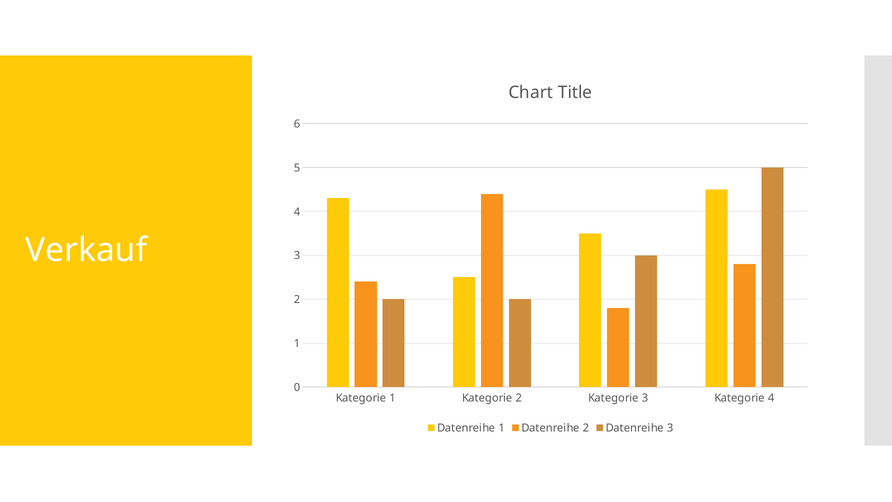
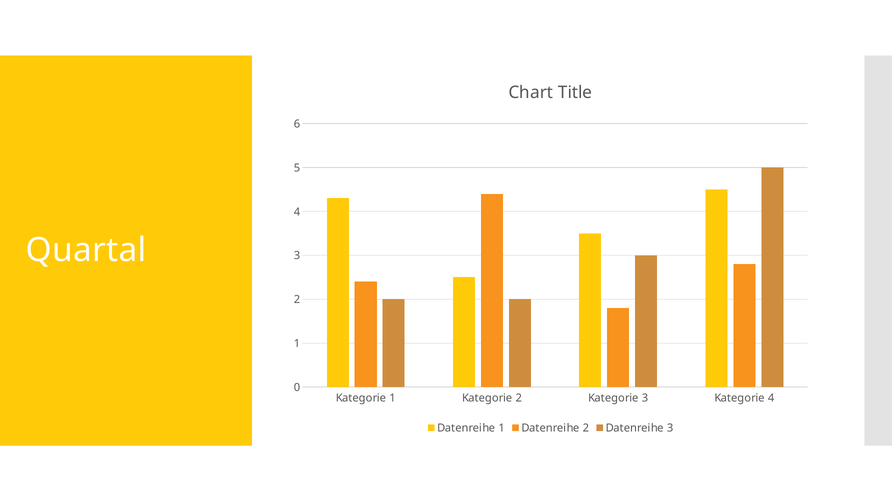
Verkauf: Verkauf -> Quartal
